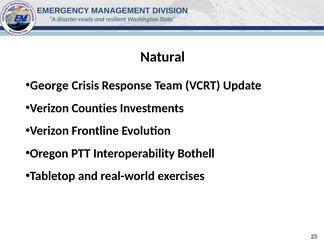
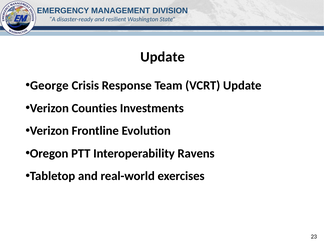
Natural at (163, 57): Natural -> Update
Bothell: Bothell -> Ravens
